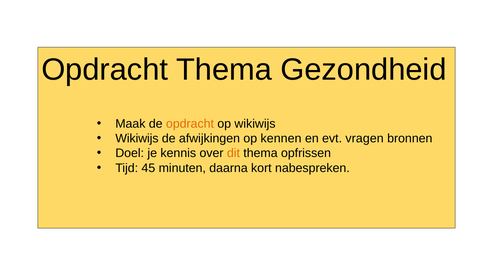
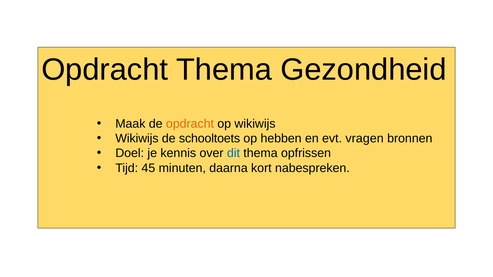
afwijkingen: afwijkingen -> schooltoets
kennen: kennen -> hebben
dit colour: orange -> blue
